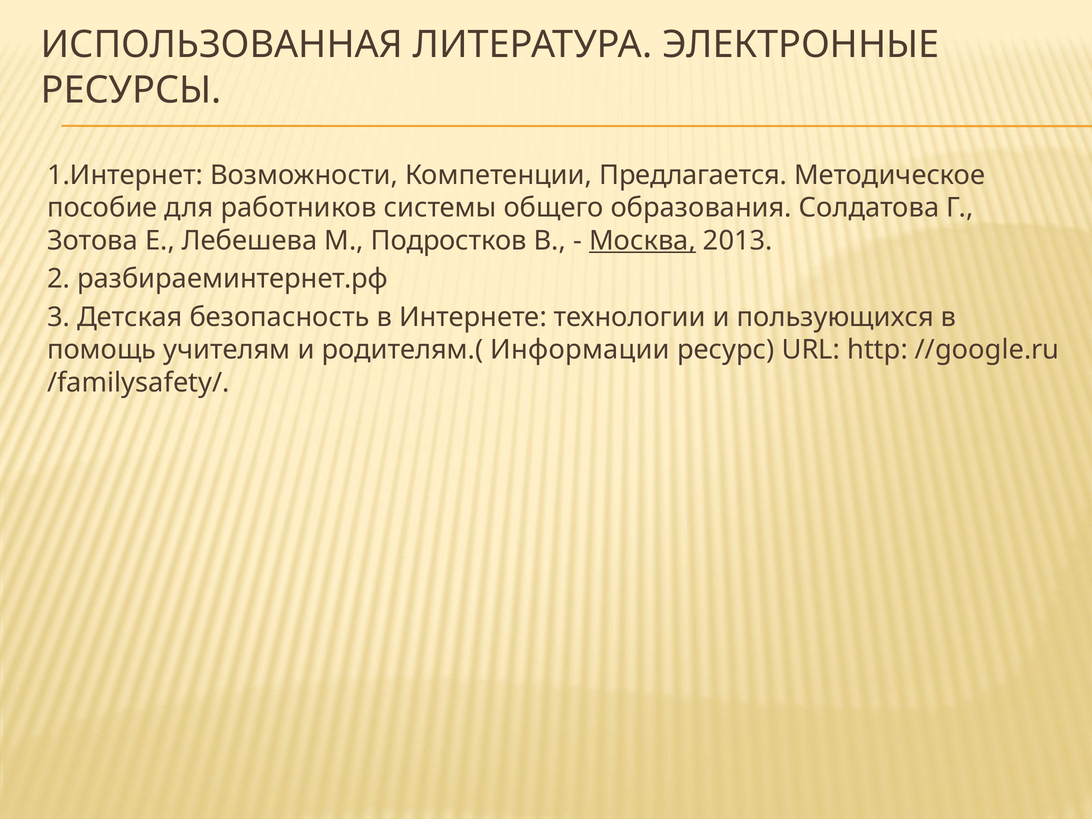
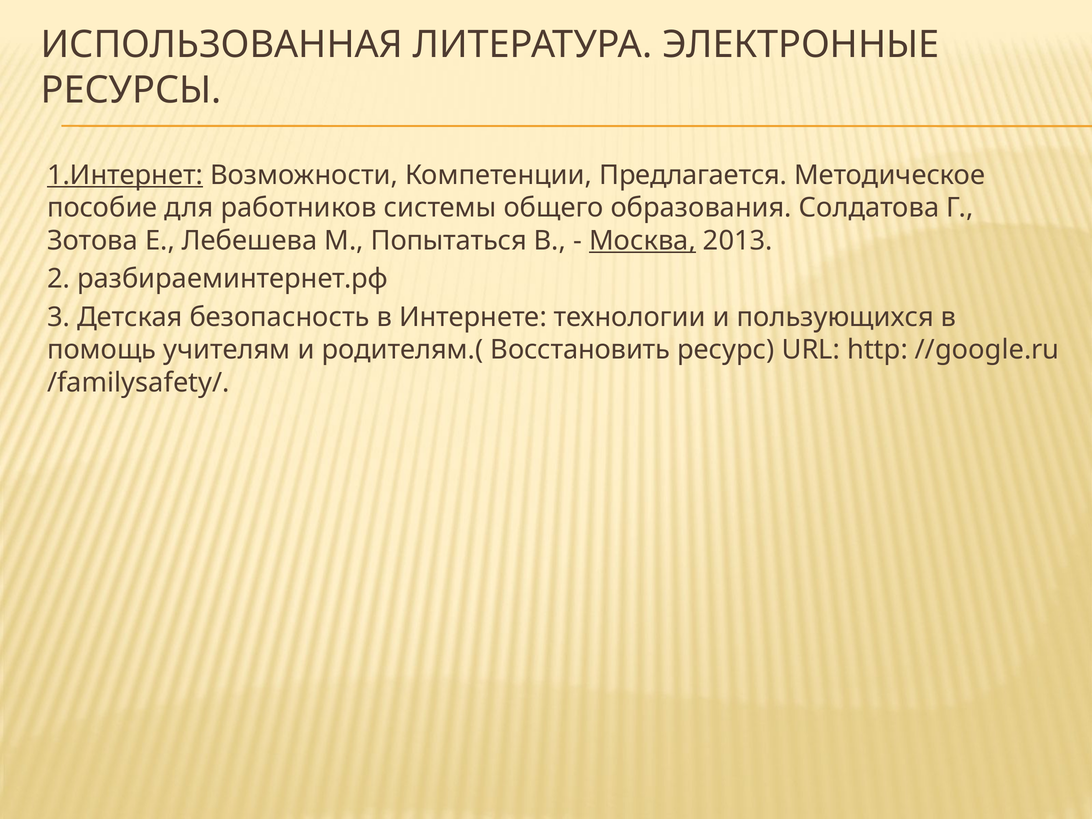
1.Интернет underline: none -> present
Подростков: Подростков -> Попытаться
Информации: Информации -> Восстановить
